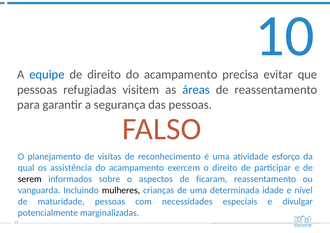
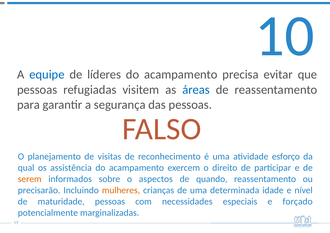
de direito: direito -> líderes
serem colour: black -> orange
ficaram: ficaram -> quando
vanguarda: vanguarda -> precisarão
mulheres colour: black -> orange
divulgar: divulgar -> forçado
